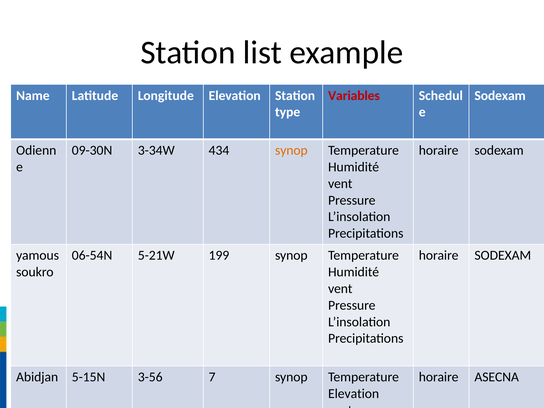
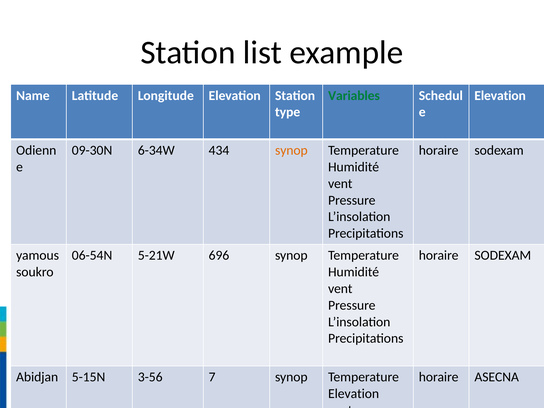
Variables colour: red -> green
Sodexam at (500, 96): Sodexam -> Elevation
3-34W: 3-34W -> 6-34W
199: 199 -> 696
